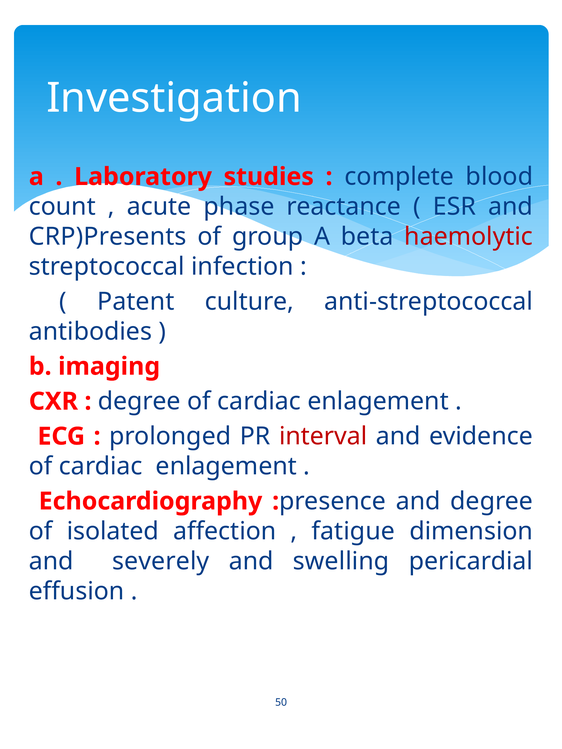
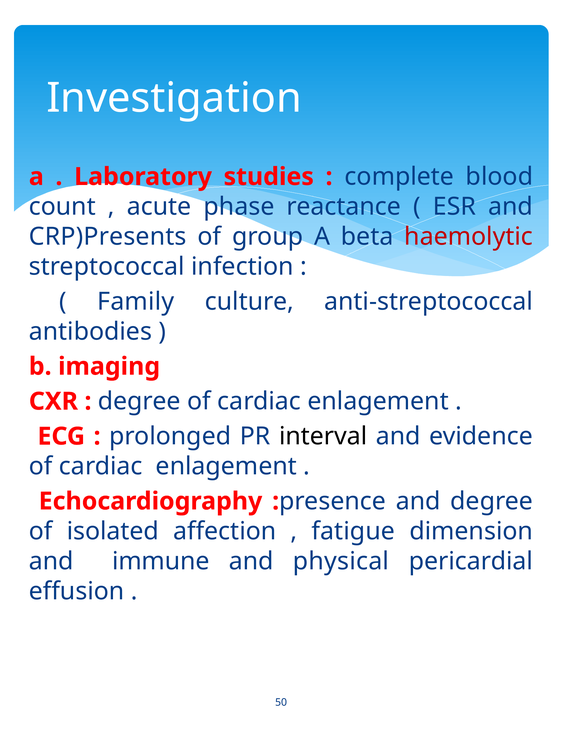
Patent: Patent -> Family
interval colour: red -> black
severely: severely -> immune
swelling: swelling -> physical
